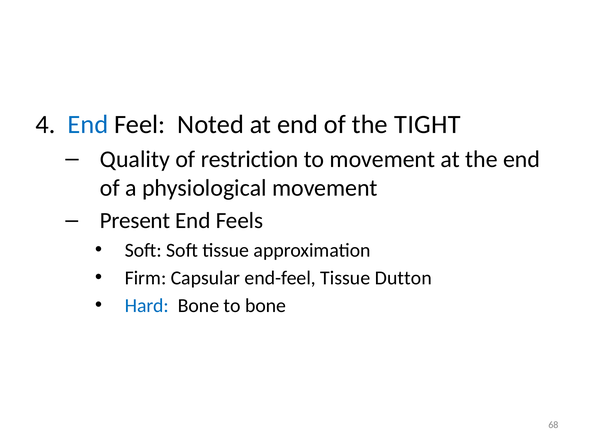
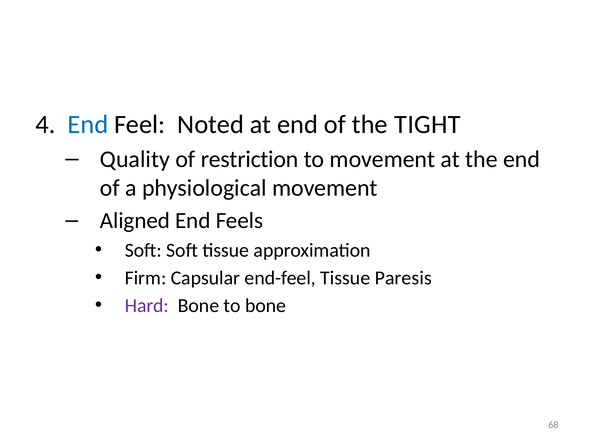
Present: Present -> Aligned
Dutton: Dutton -> Paresis
Hard colour: blue -> purple
